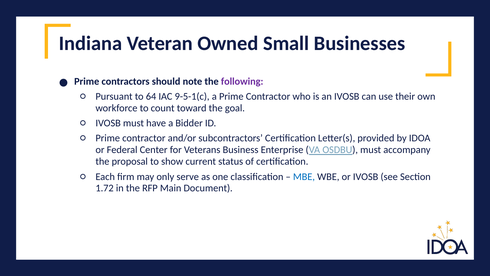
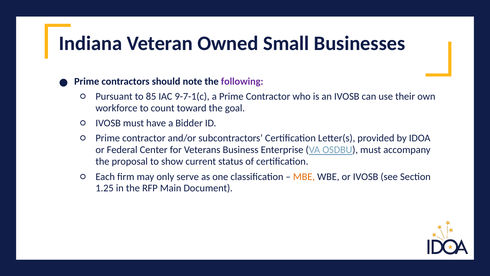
64: 64 -> 85
9-5-1(c: 9-5-1(c -> 9-7-1(c
MBE colour: blue -> orange
1.72: 1.72 -> 1.25
